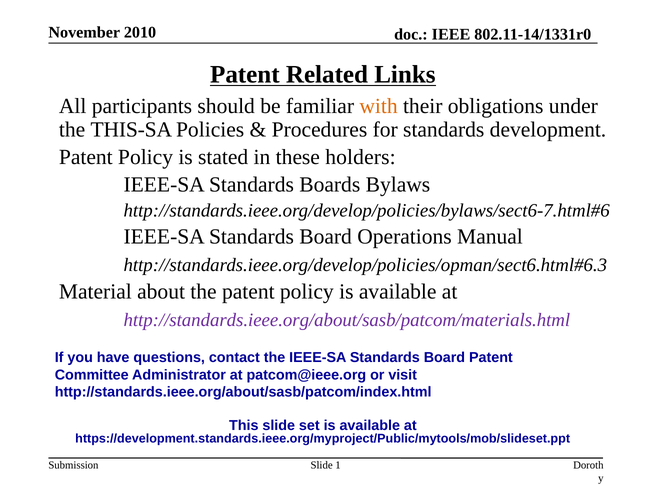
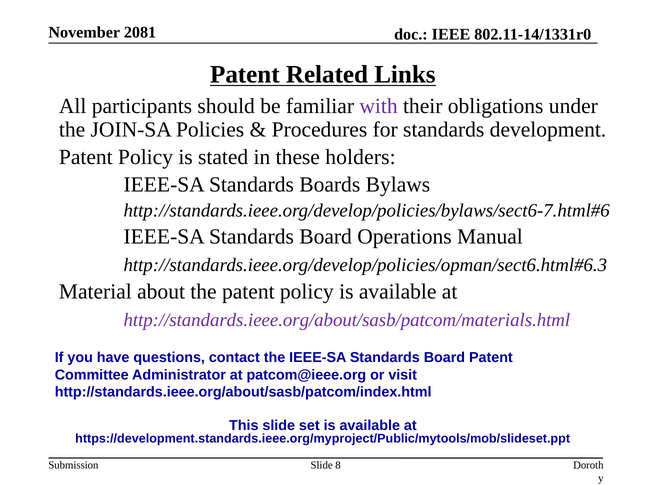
2010: 2010 -> 2081
with colour: orange -> purple
THIS-SA: THIS-SA -> JOIN-SA
1: 1 -> 8
